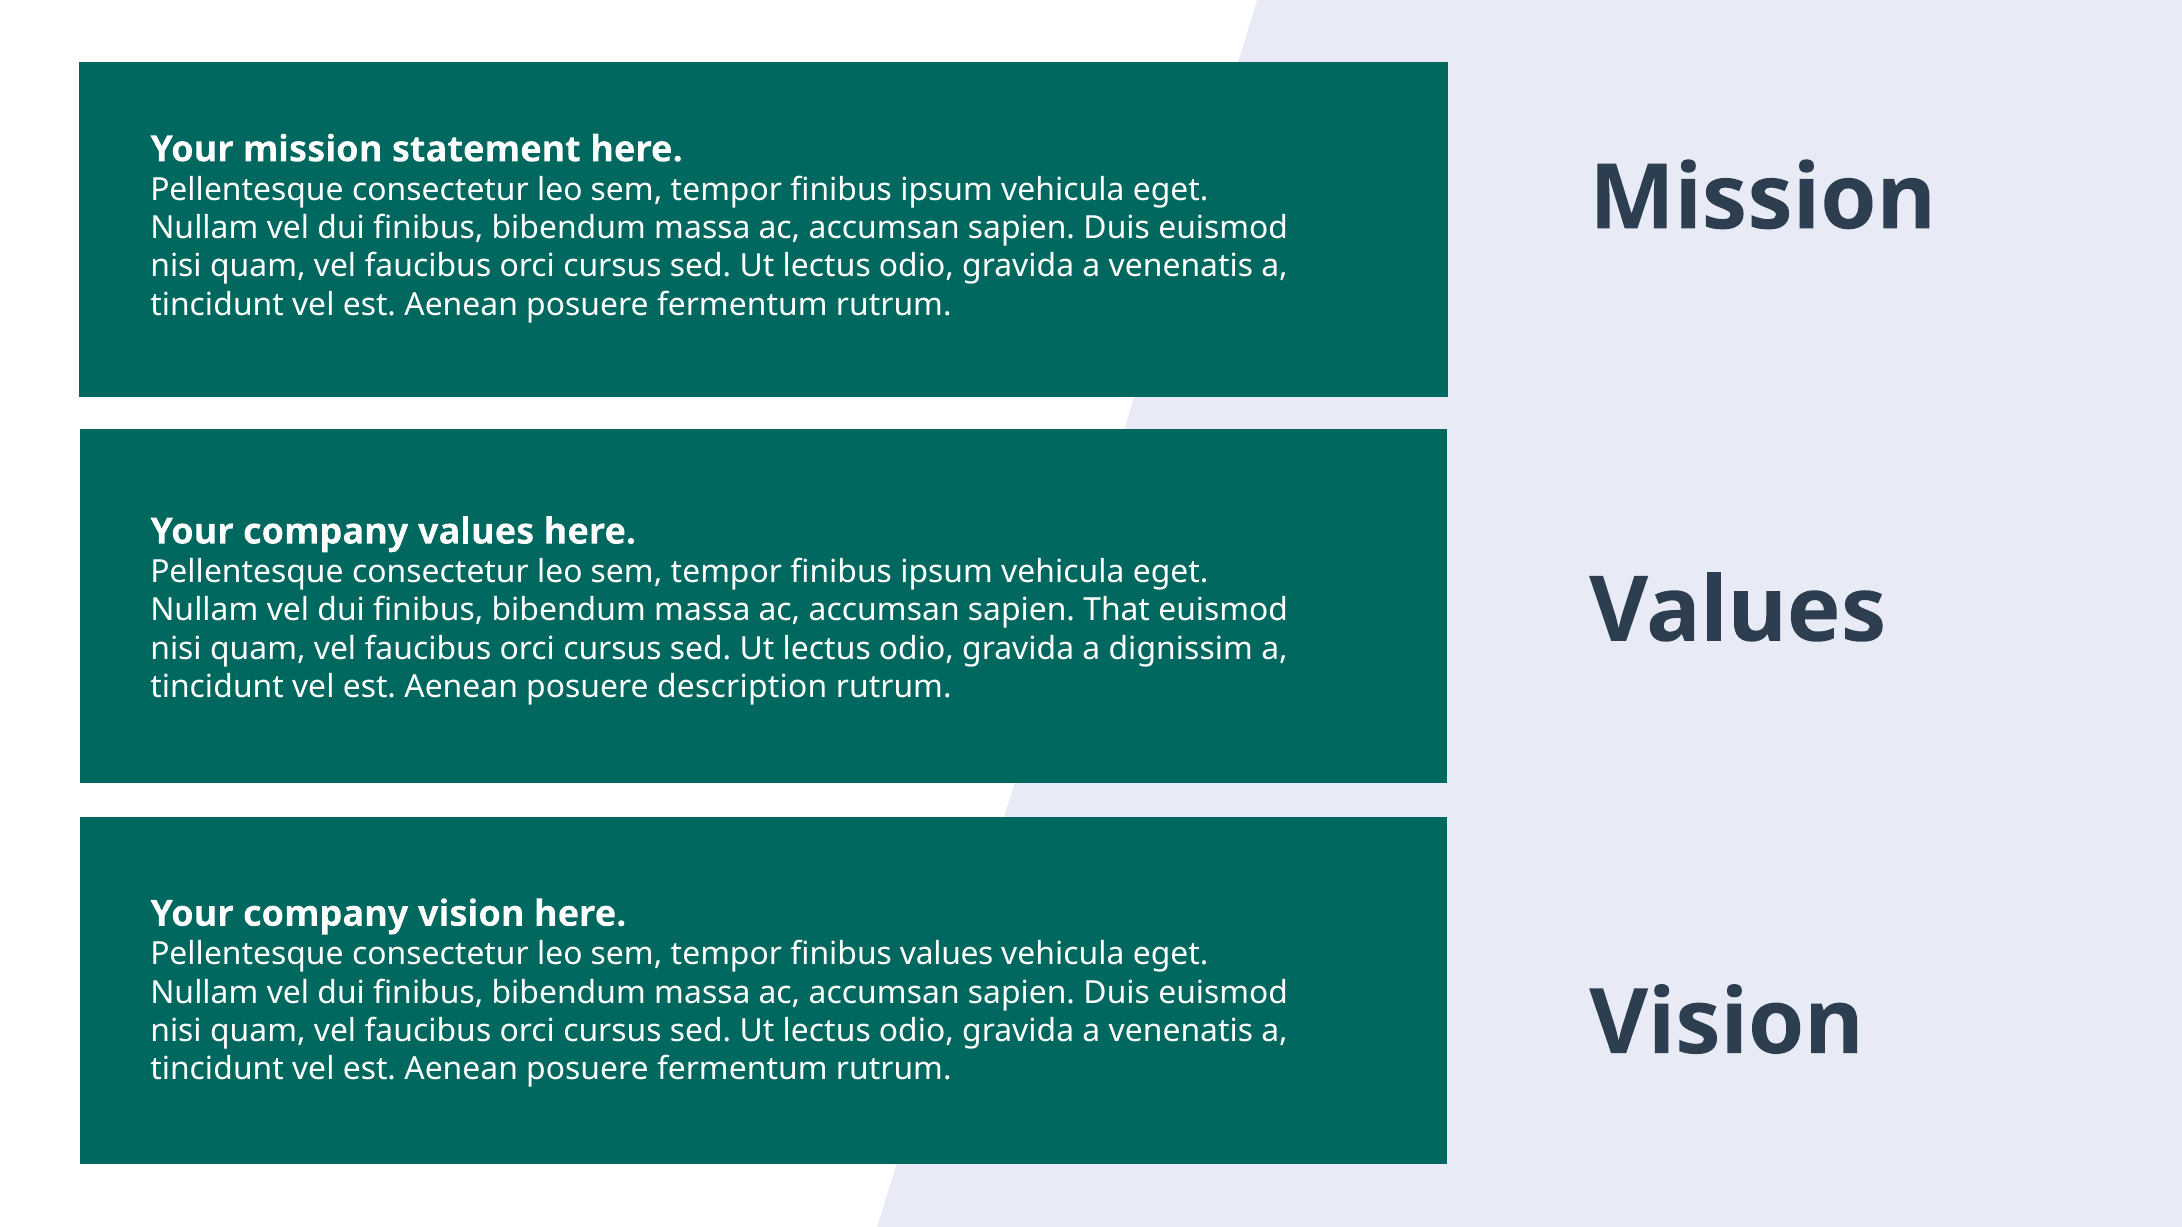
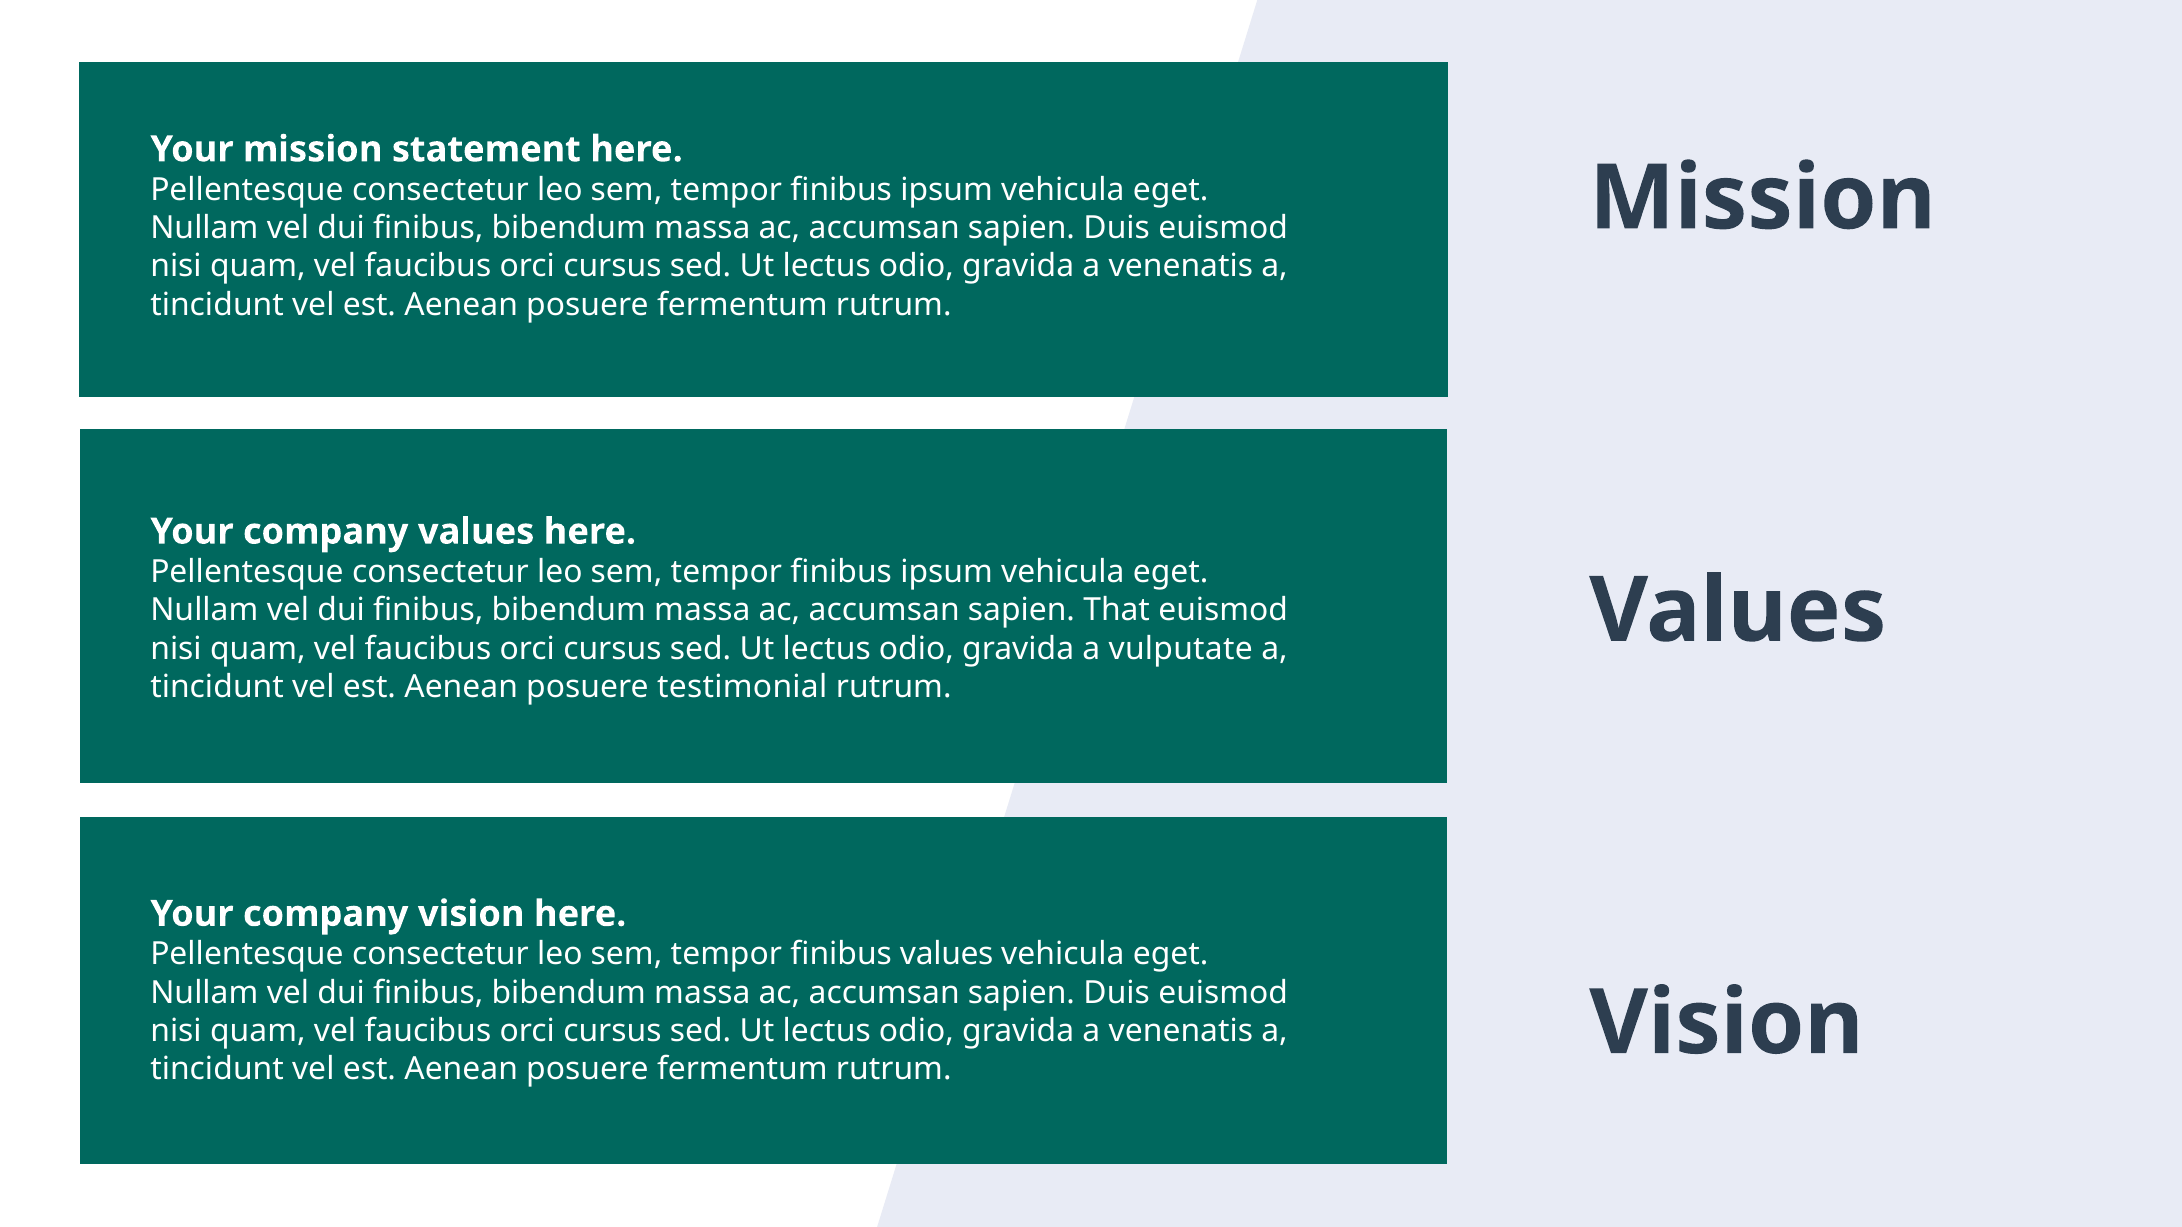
dignissim: dignissim -> vulputate
description: description -> testimonial
